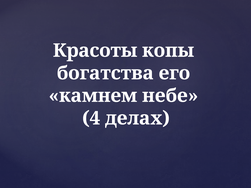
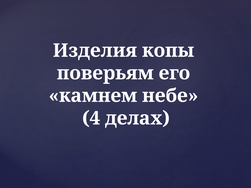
Красоты: Красоты -> Изделия
богатства: богатства -> поверьям
